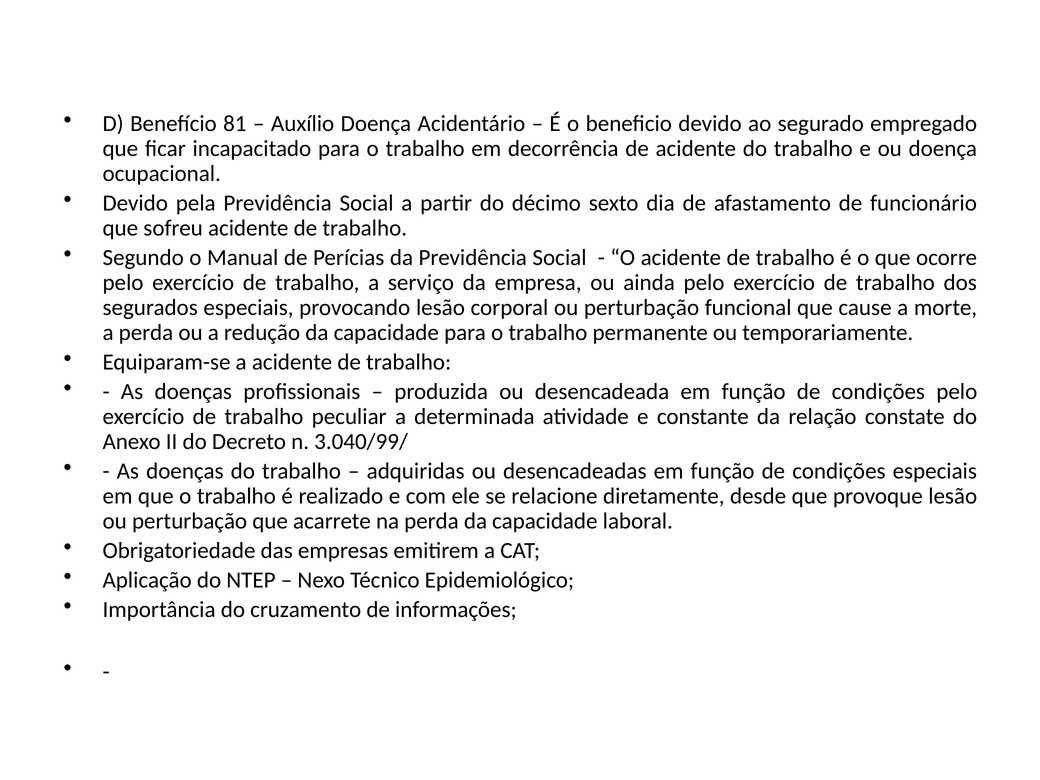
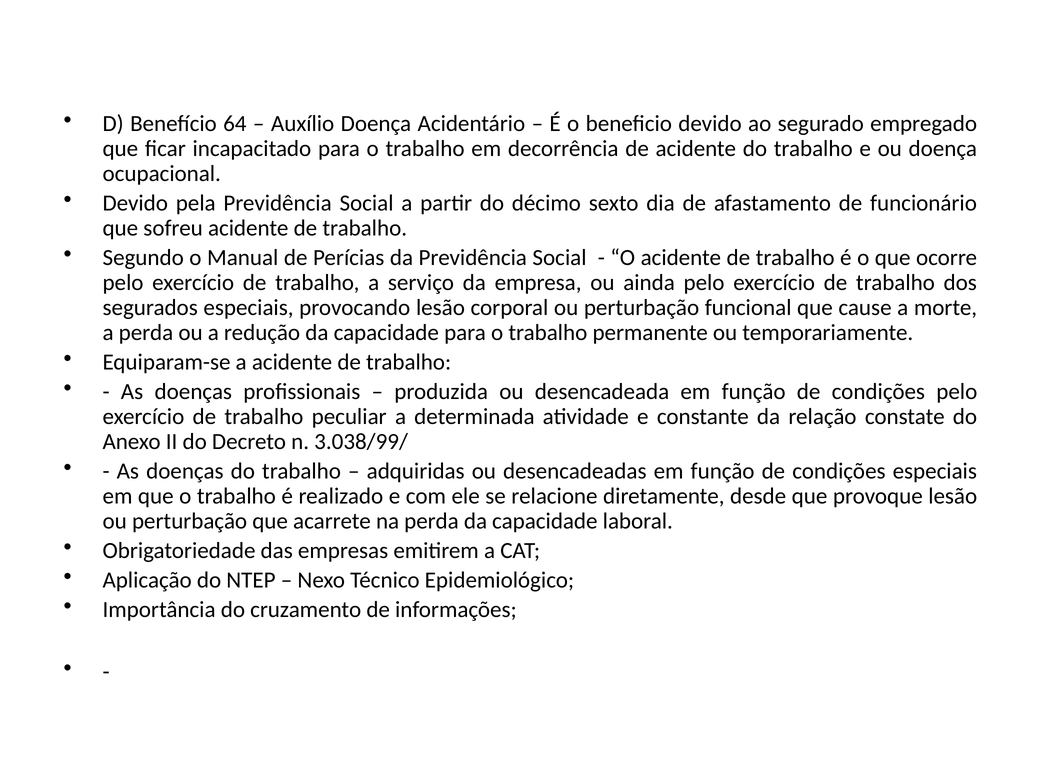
81: 81 -> 64
3.040/99/: 3.040/99/ -> 3.038/99/
